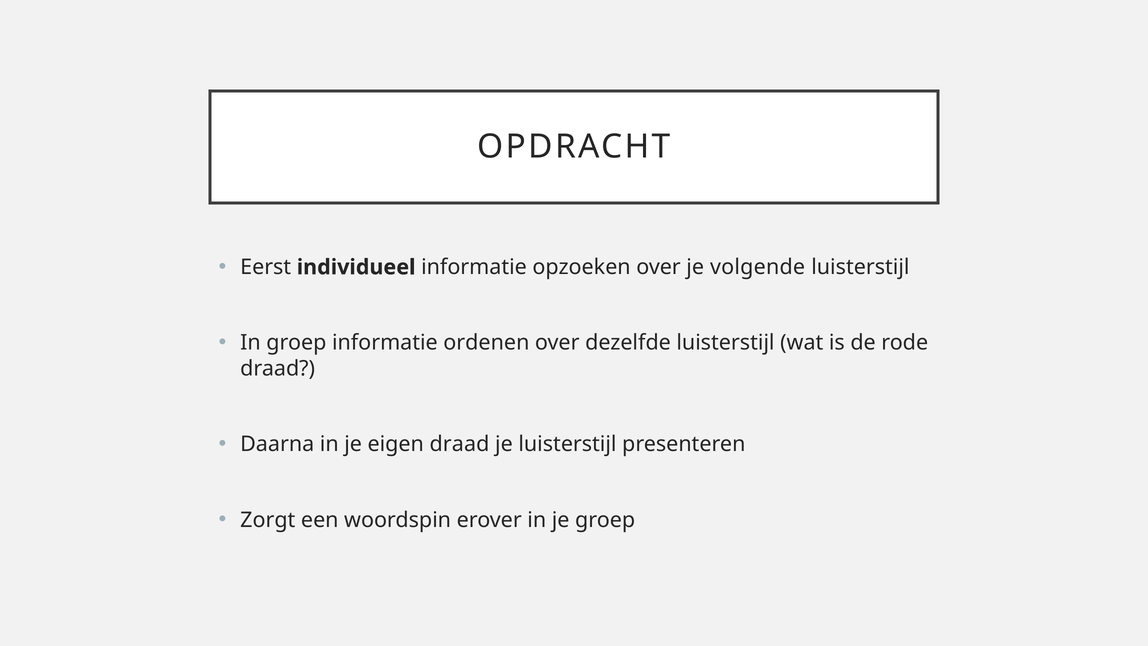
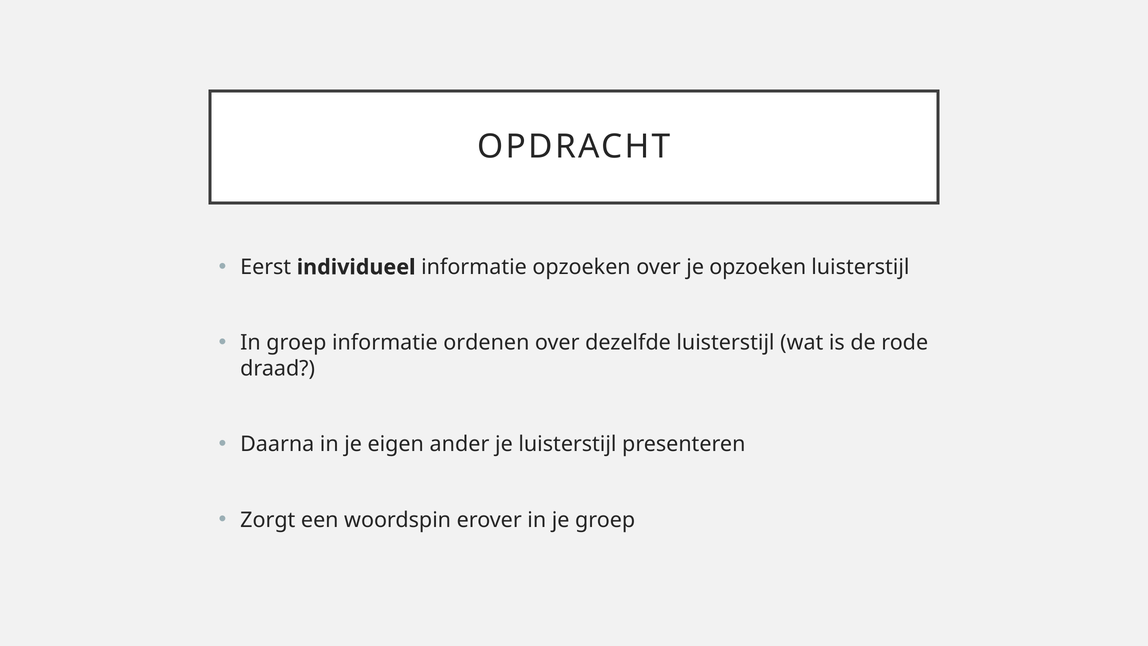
je volgende: volgende -> opzoeken
eigen draad: draad -> ander
